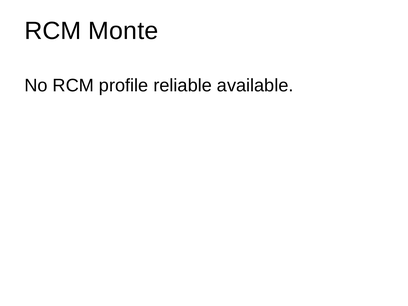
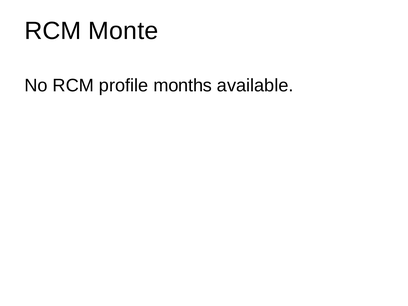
reliable: reliable -> months
